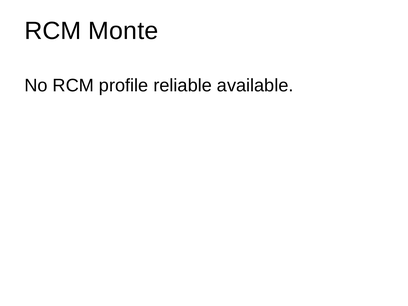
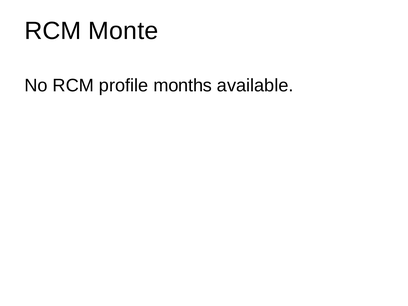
reliable: reliable -> months
